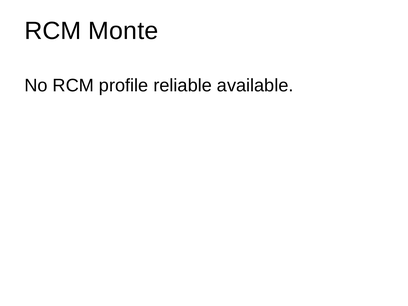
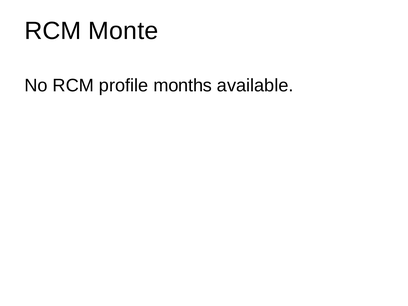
reliable: reliable -> months
